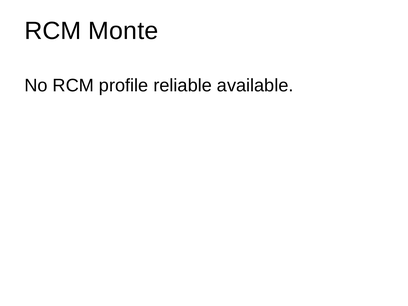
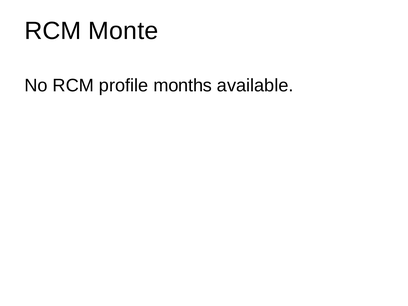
reliable: reliable -> months
